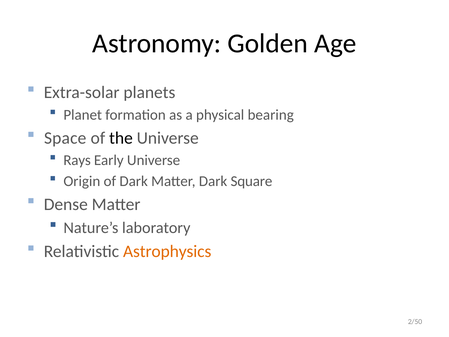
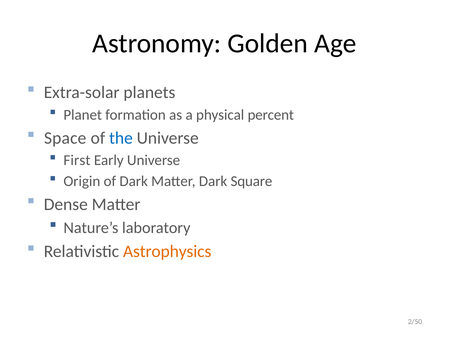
bearing: bearing -> percent
the colour: black -> blue
Rays: Rays -> First
